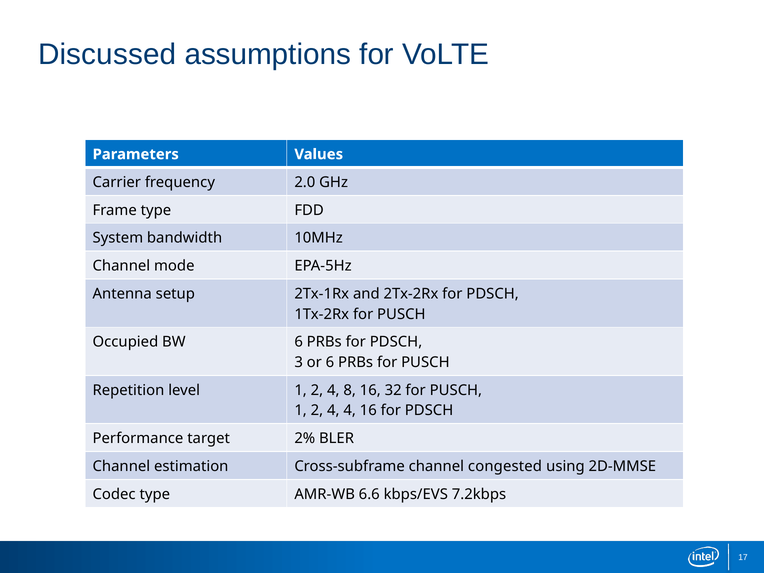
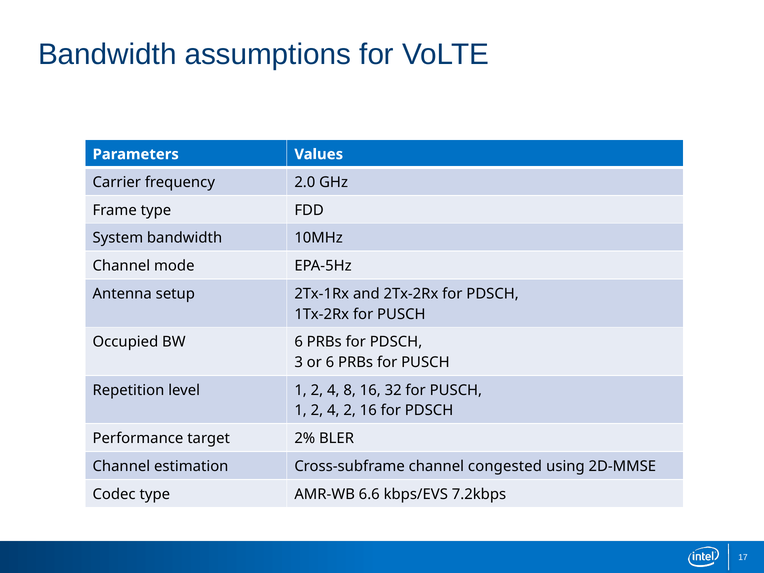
Discussed at (107, 54): Discussed -> Bandwidth
4 4: 4 -> 2
